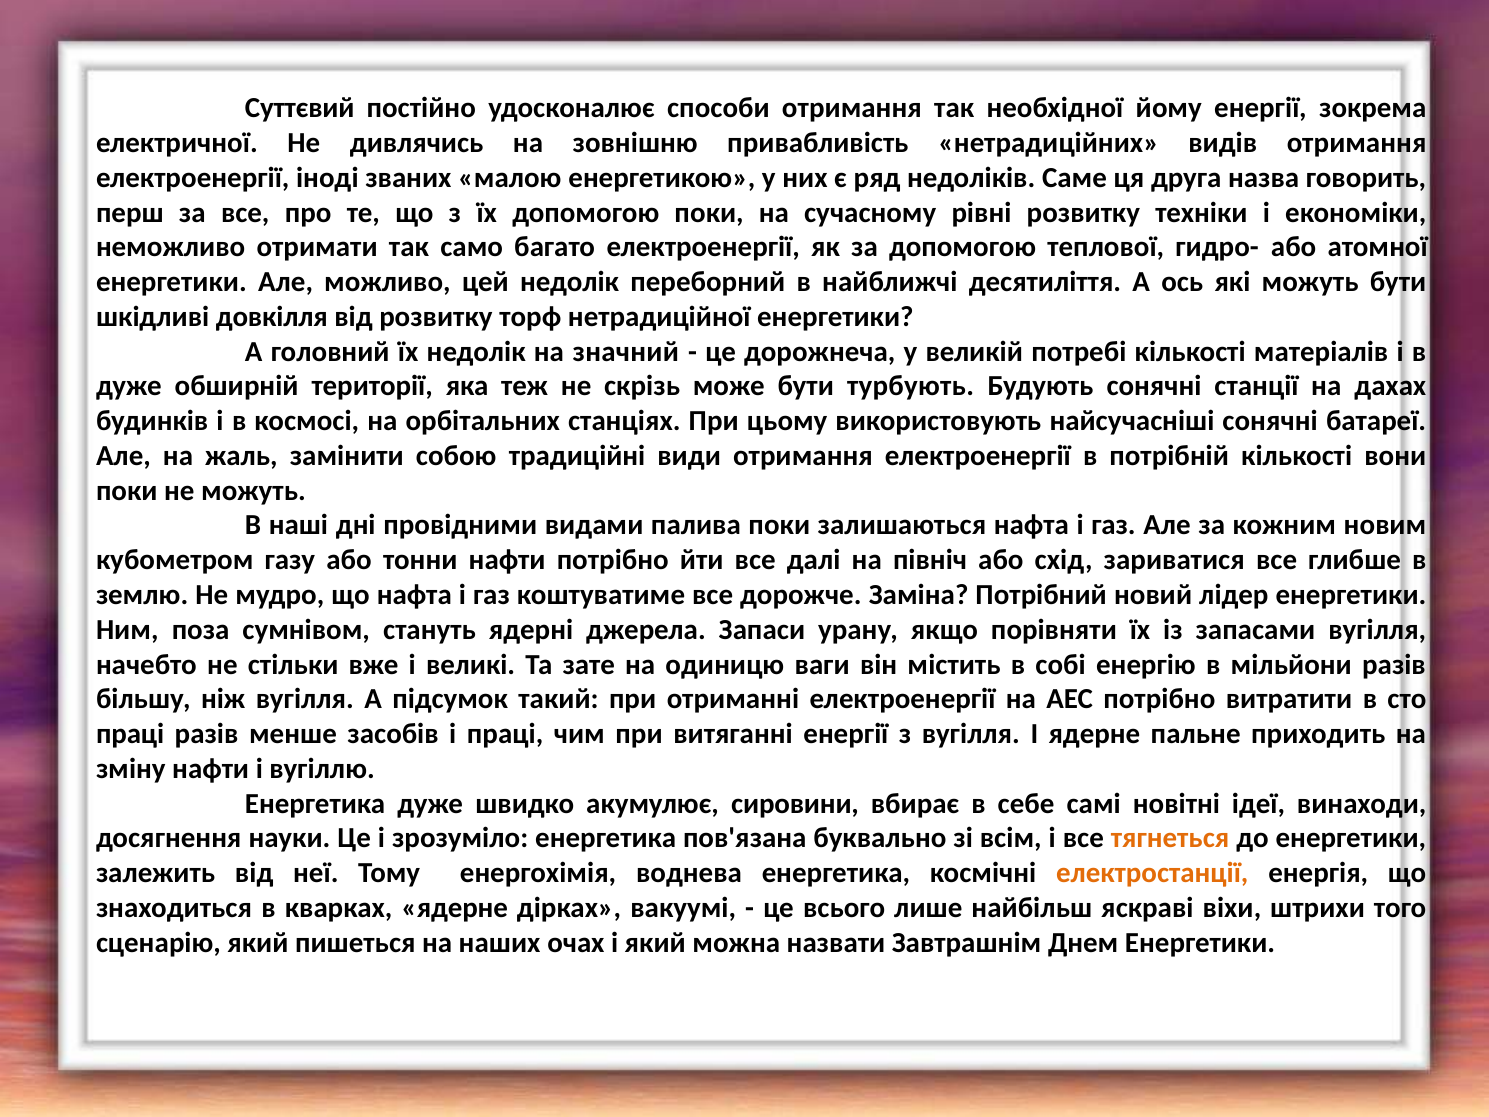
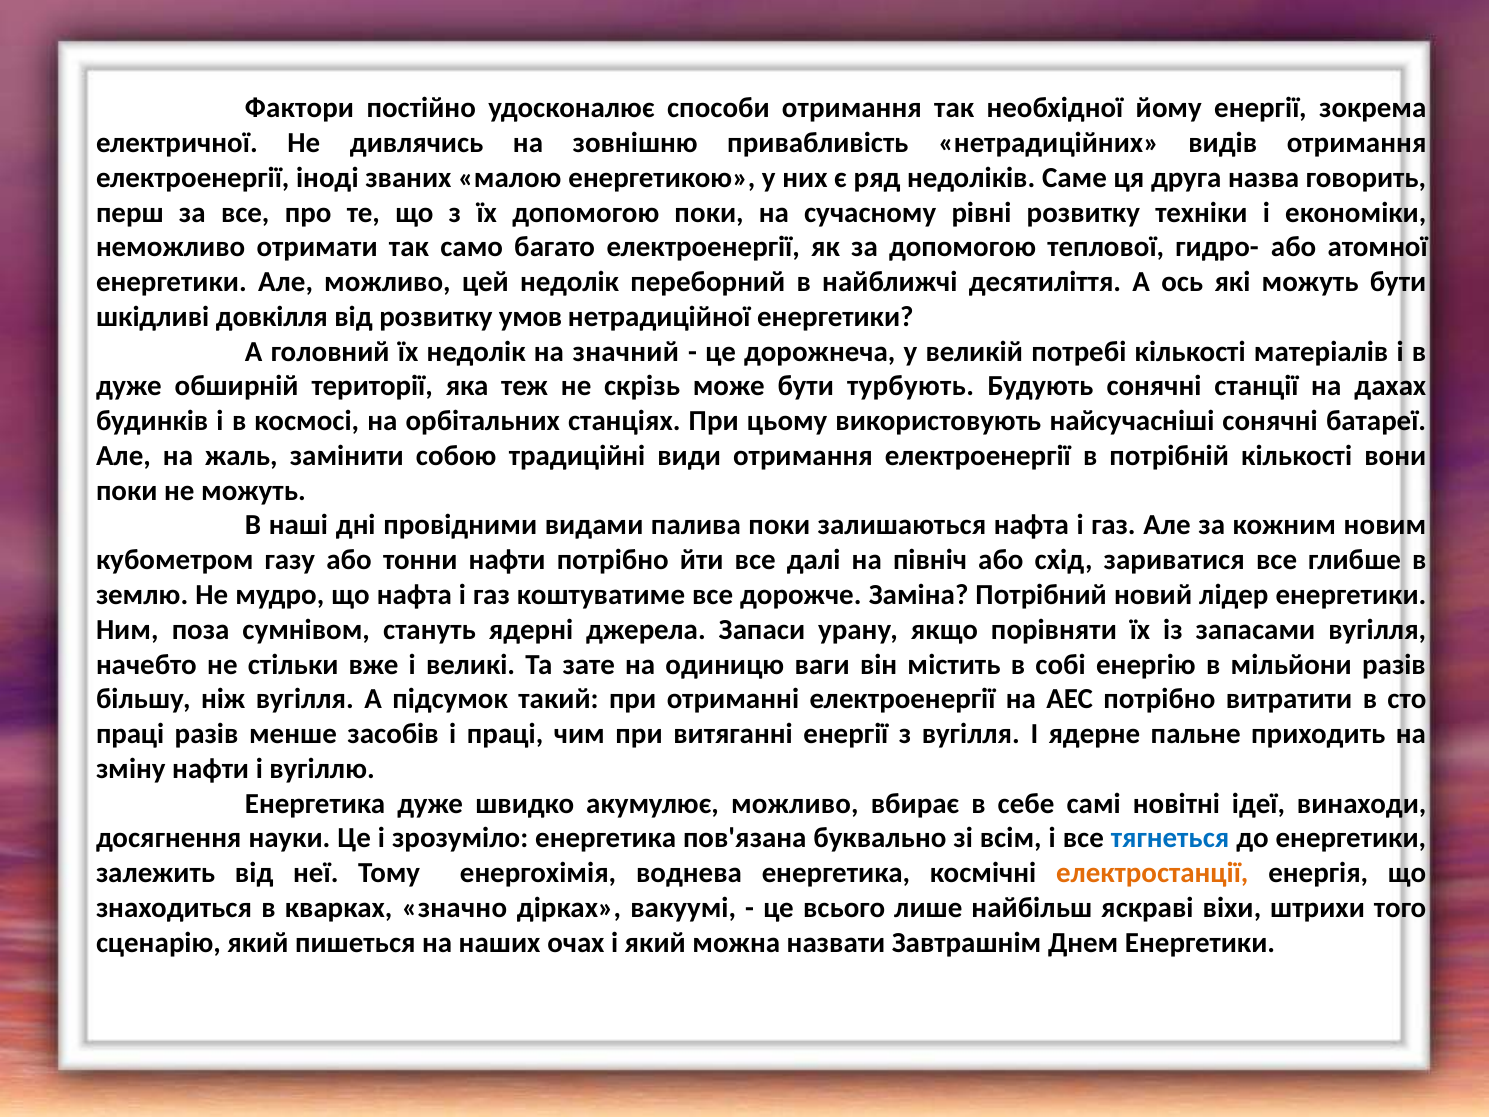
Суттєвий: Суттєвий -> Фактори
торф: торф -> умов
акумулює сировини: сировини -> можливо
тягнеться colour: orange -> blue
кварках ядерне: ядерне -> значно
